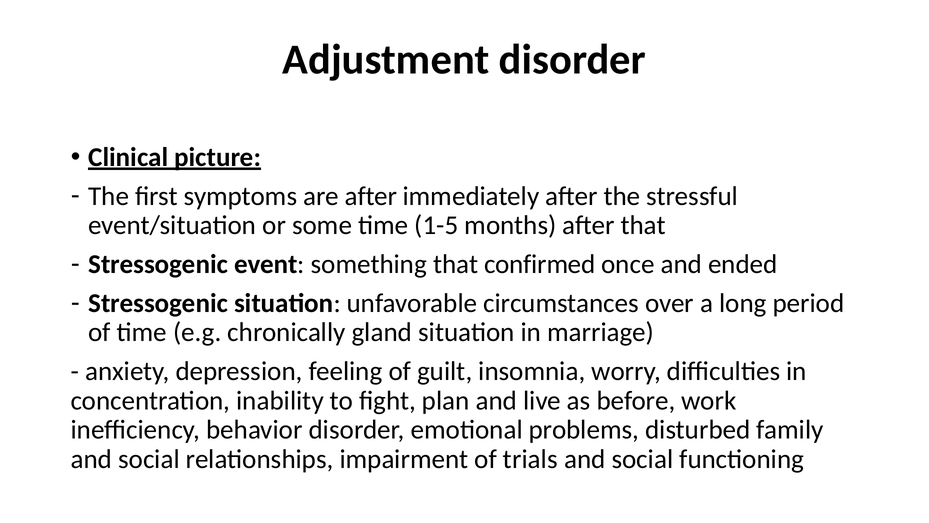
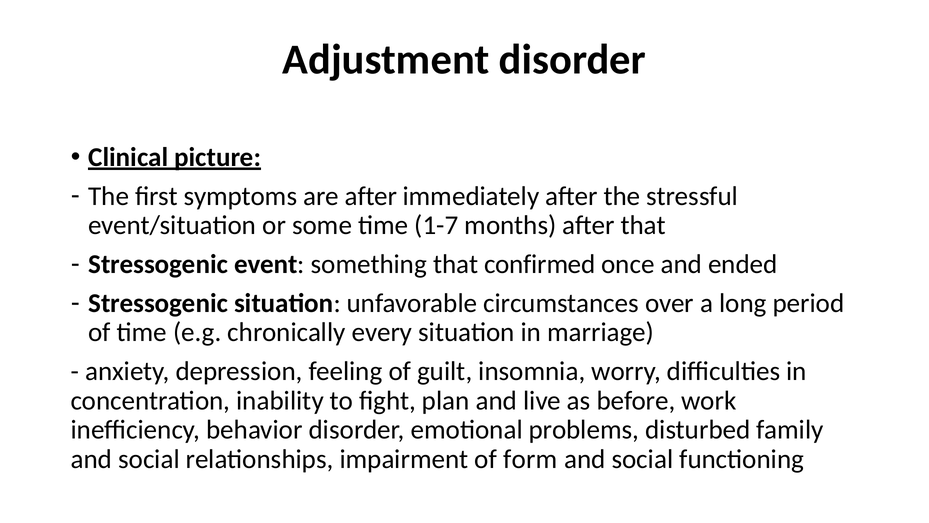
1-5: 1-5 -> 1-7
gland: gland -> every
trials: trials -> form
